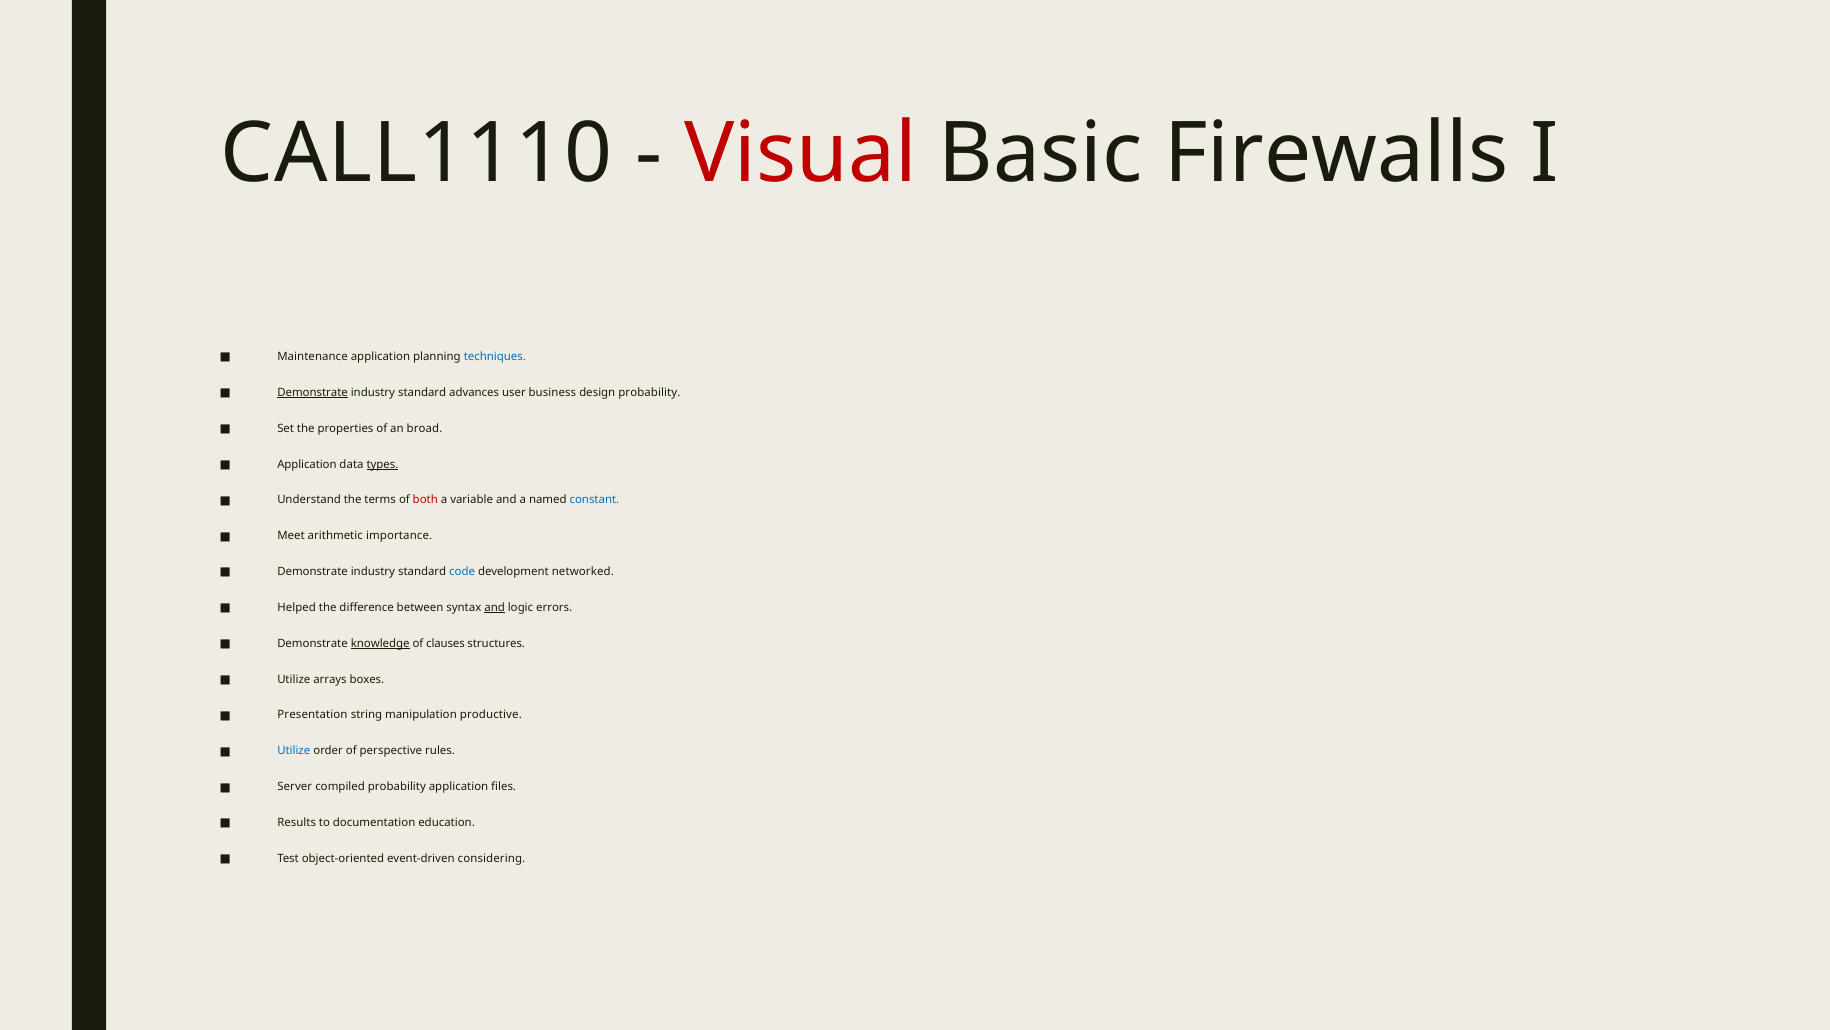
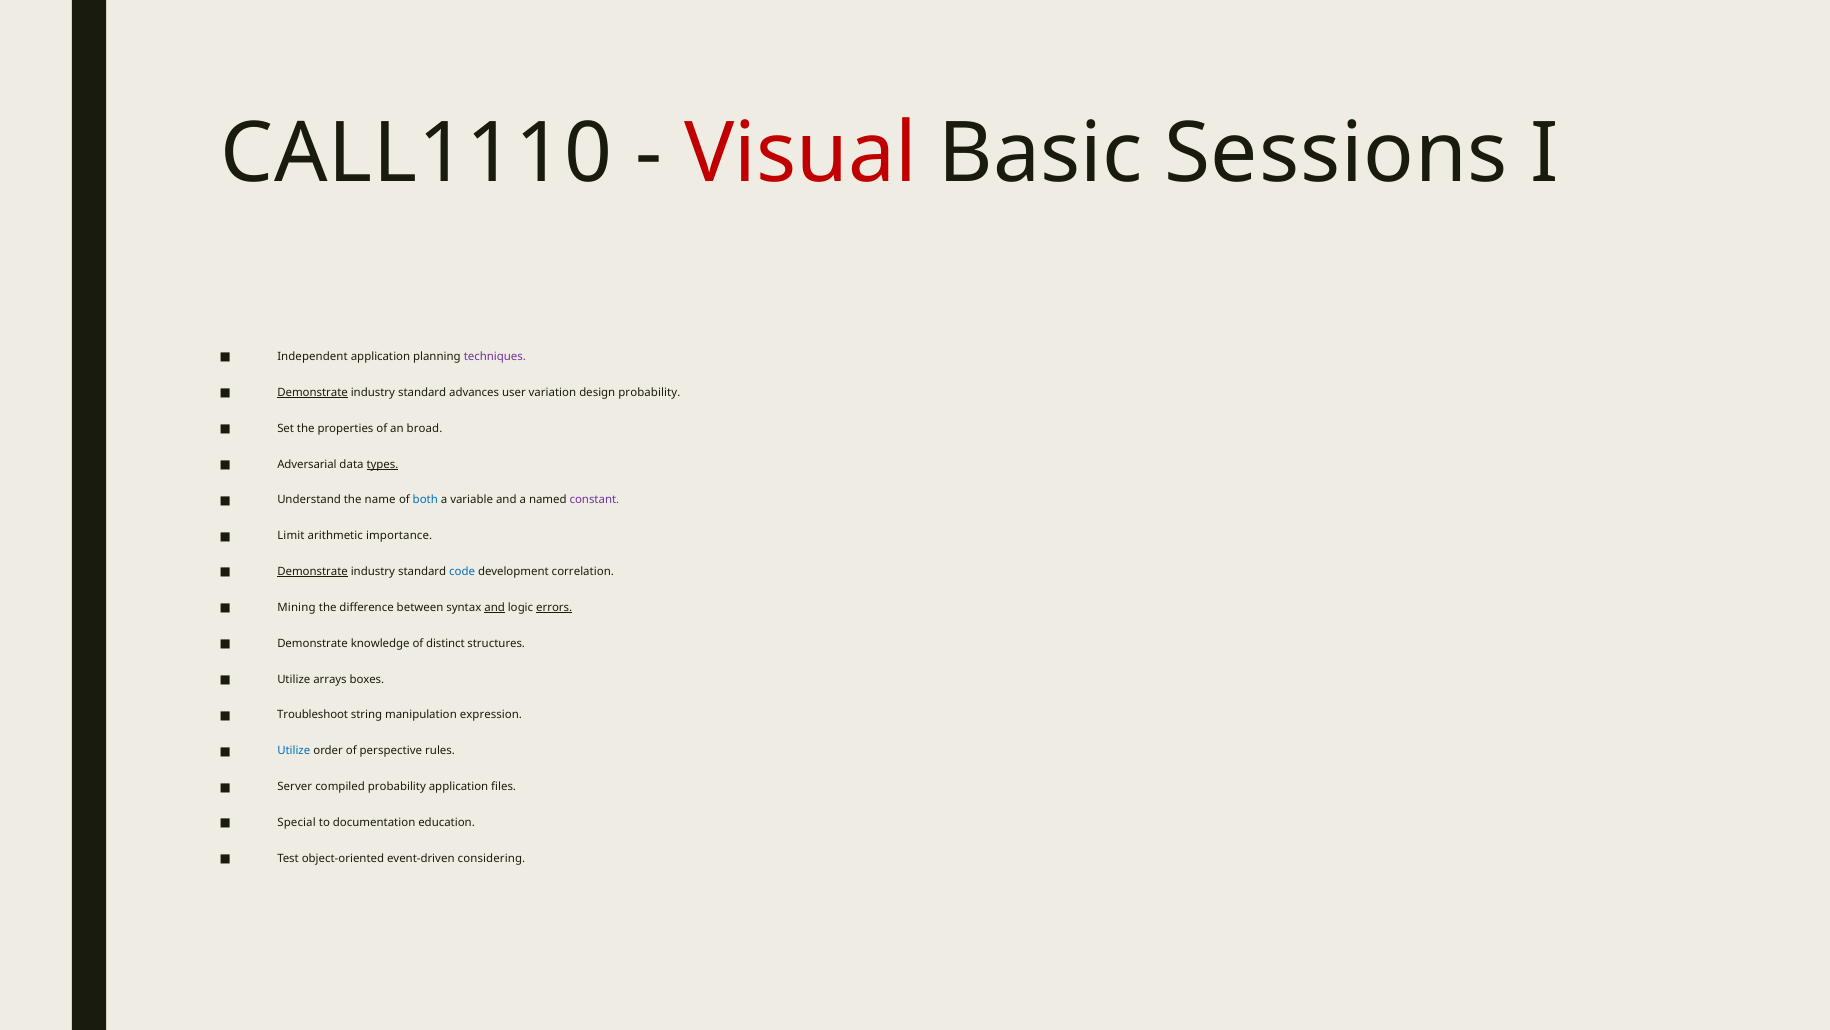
Firewalls: Firewalls -> Sessions
Maintenance: Maintenance -> Independent
techniques colour: blue -> purple
business: business -> variation
Application at (307, 464): Application -> Adversarial
terms: terms -> name
both colour: red -> blue
constant colour: blue -> purple
Meet: Meet -> Limit
Demonstrate at (313, 571) underline: none -> present
networked: networked -> correlation
Helped: Helped -> Mining
errors underline: none -> present
knowledge underline: present -> none
clauses: clauses -> distinct
Presentation: Presentation -> Troubleshoot
productive: productive -> expression
Results: Results -> Special
